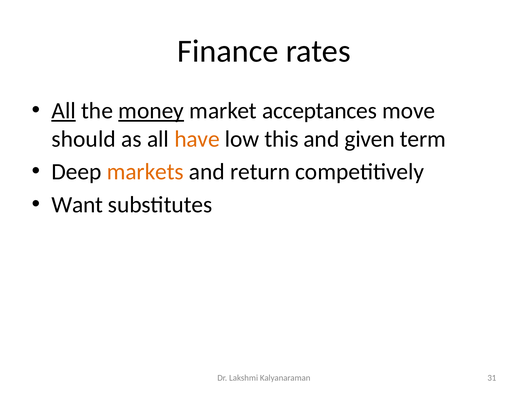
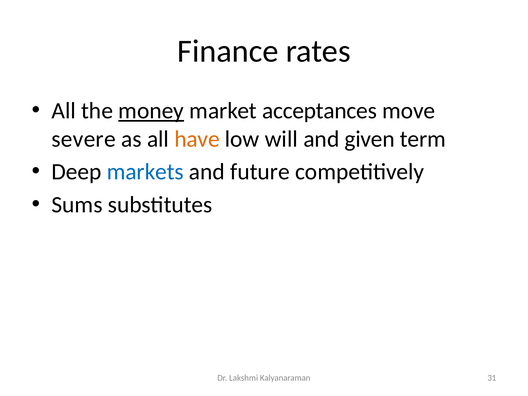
All at (64, 111) underline: present -> none
should: should -> severe
this: this -> will
markets colour: orange -> blue
return: return -> future
Want: Want -> Sums
